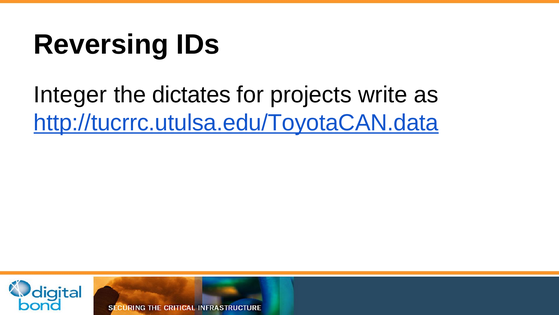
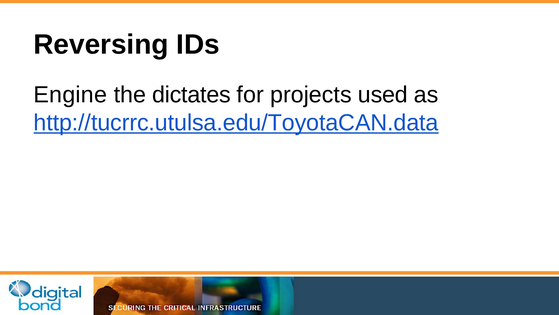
Integer: Integer -> Engine
write: write -> used
